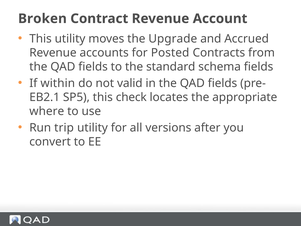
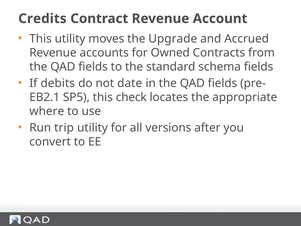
Broken: Broken -> Credits
Posted: Posted -> Owned
within: within -> debits
valid: valid -> date
